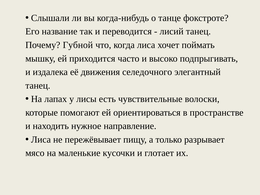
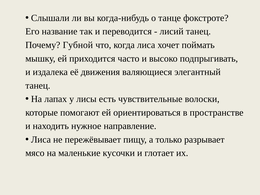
селедочного: селедочного -> валяющиеся
